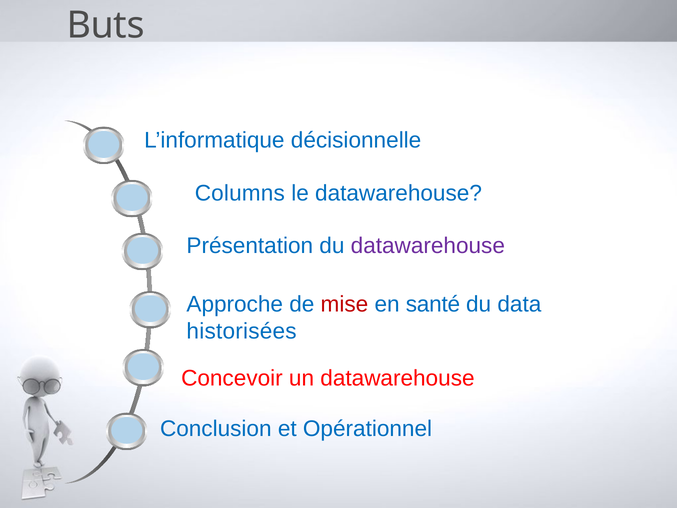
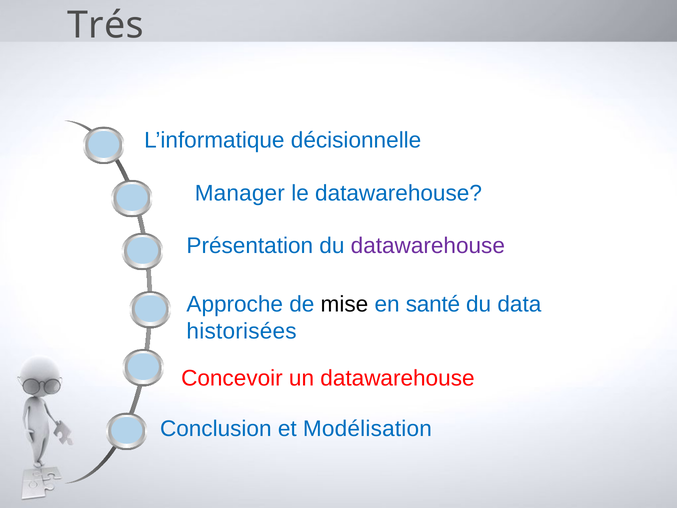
Buts: Buts -> Trés
Columns: Columns -> Manager
mise colour: red -> black
Opérationnel: Opérationnel -> Modélisation
